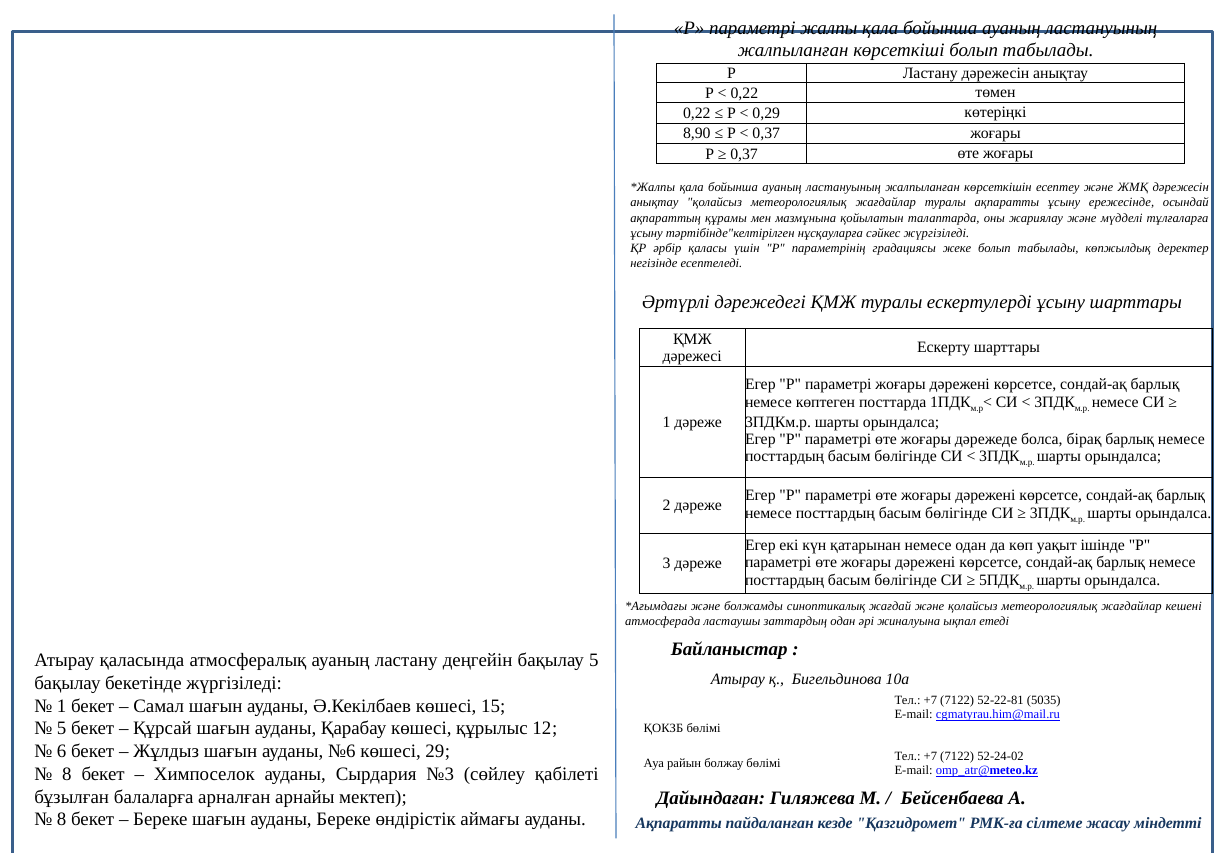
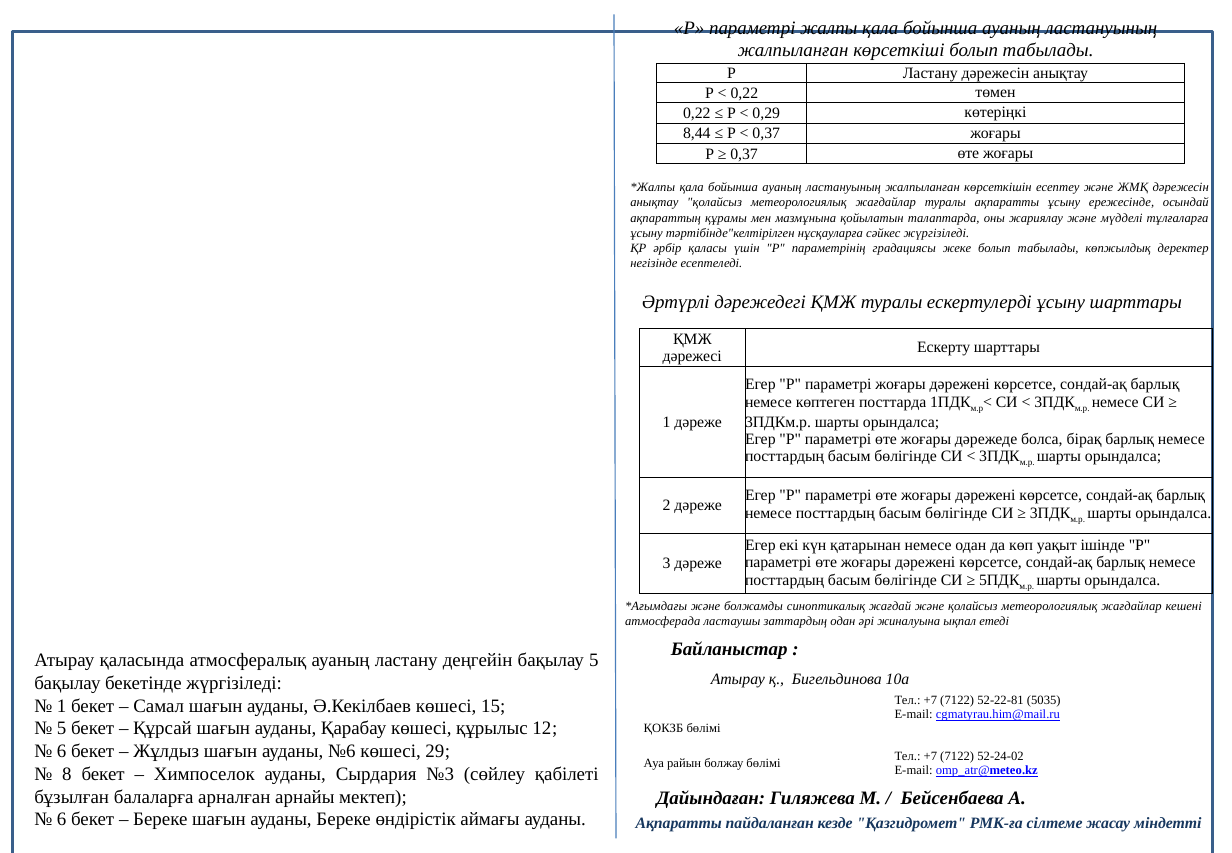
8,90: 8,90 -> 8,44
8 at (62, 819): 8 -> 6
